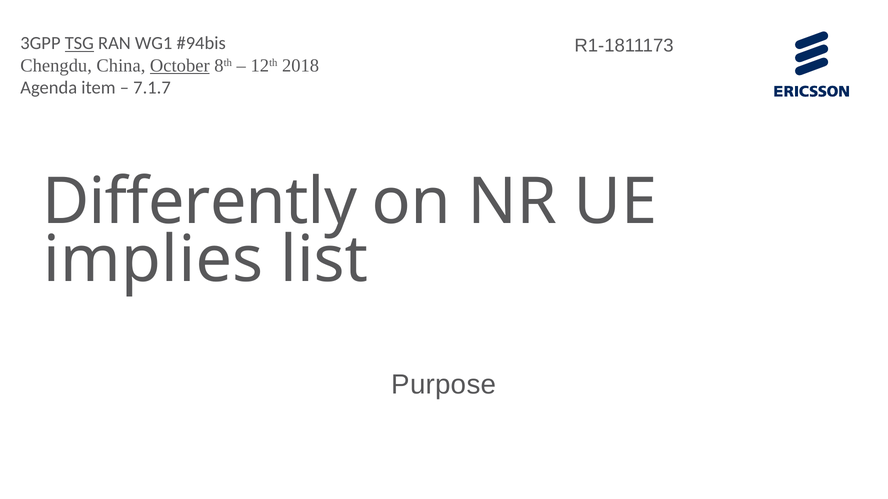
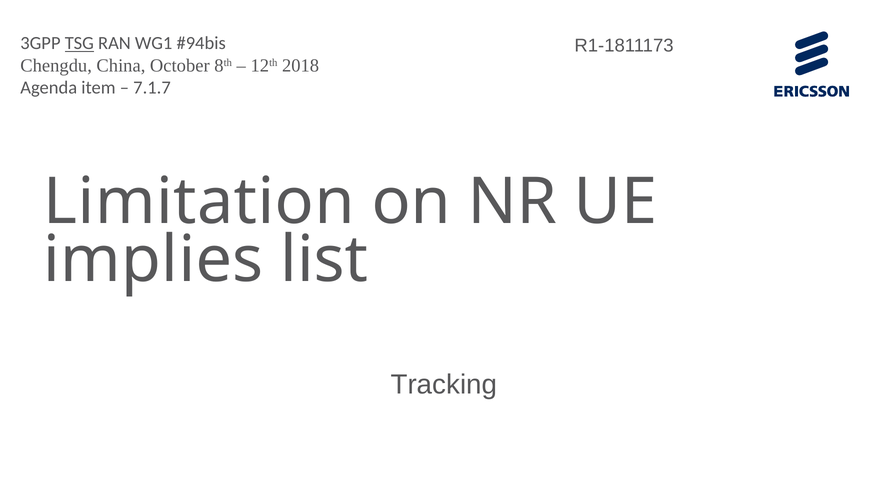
October underline: present -> none
Differently: Differently -> Limitation
Purpose: Purpose -> Tracking
